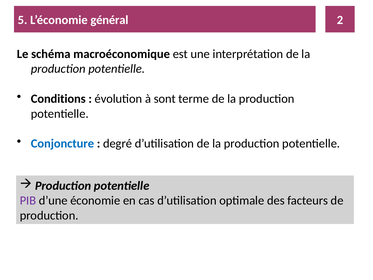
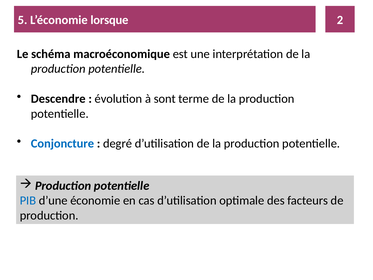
général: général -> lorsque
Conditions: Conditions -> Descendre
PIB colour: purple -> blue
